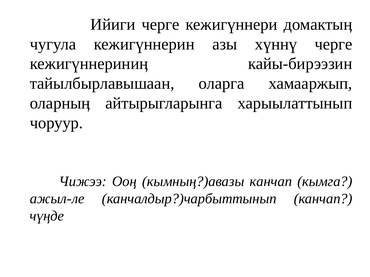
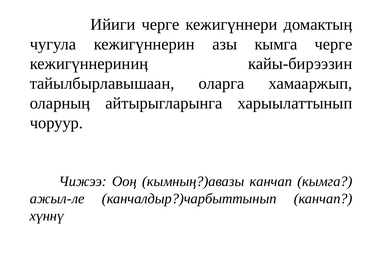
азы хүннү: хүннү -> кымга
чүңде: чүңде -> хүннү
